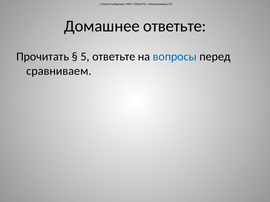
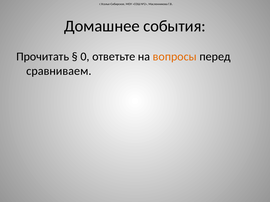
Домашнее ответьте: ответьте -> события
5: 5 -> 0
вопросы colour: blue -> orange
